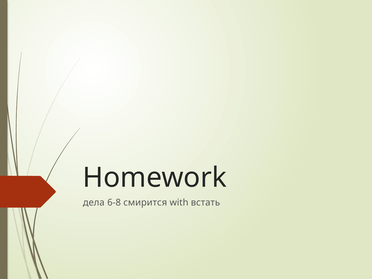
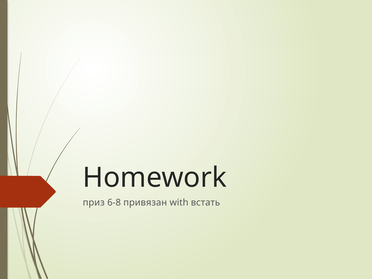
дела: дела -> приз
смирится: смирится -> привязан
